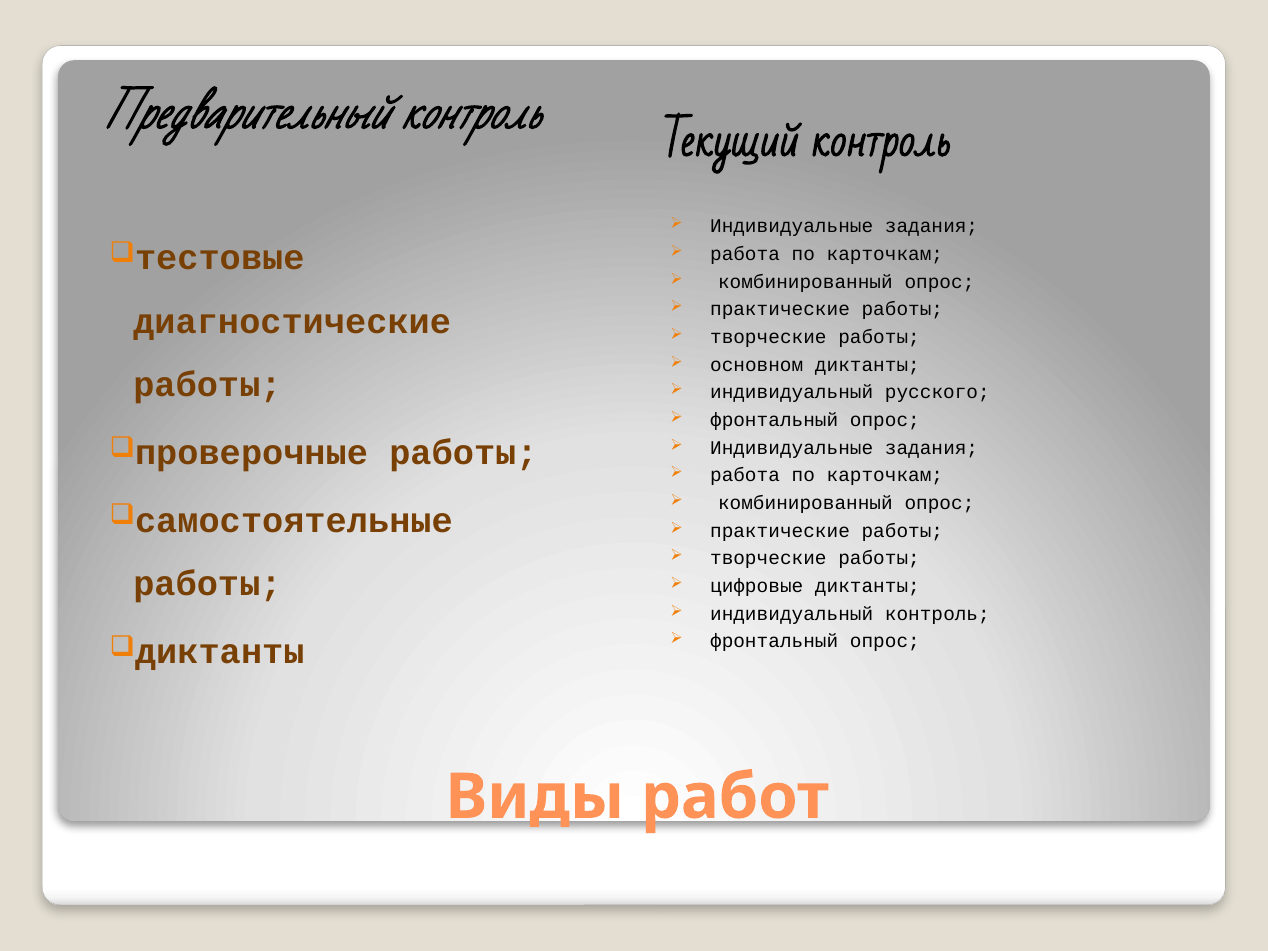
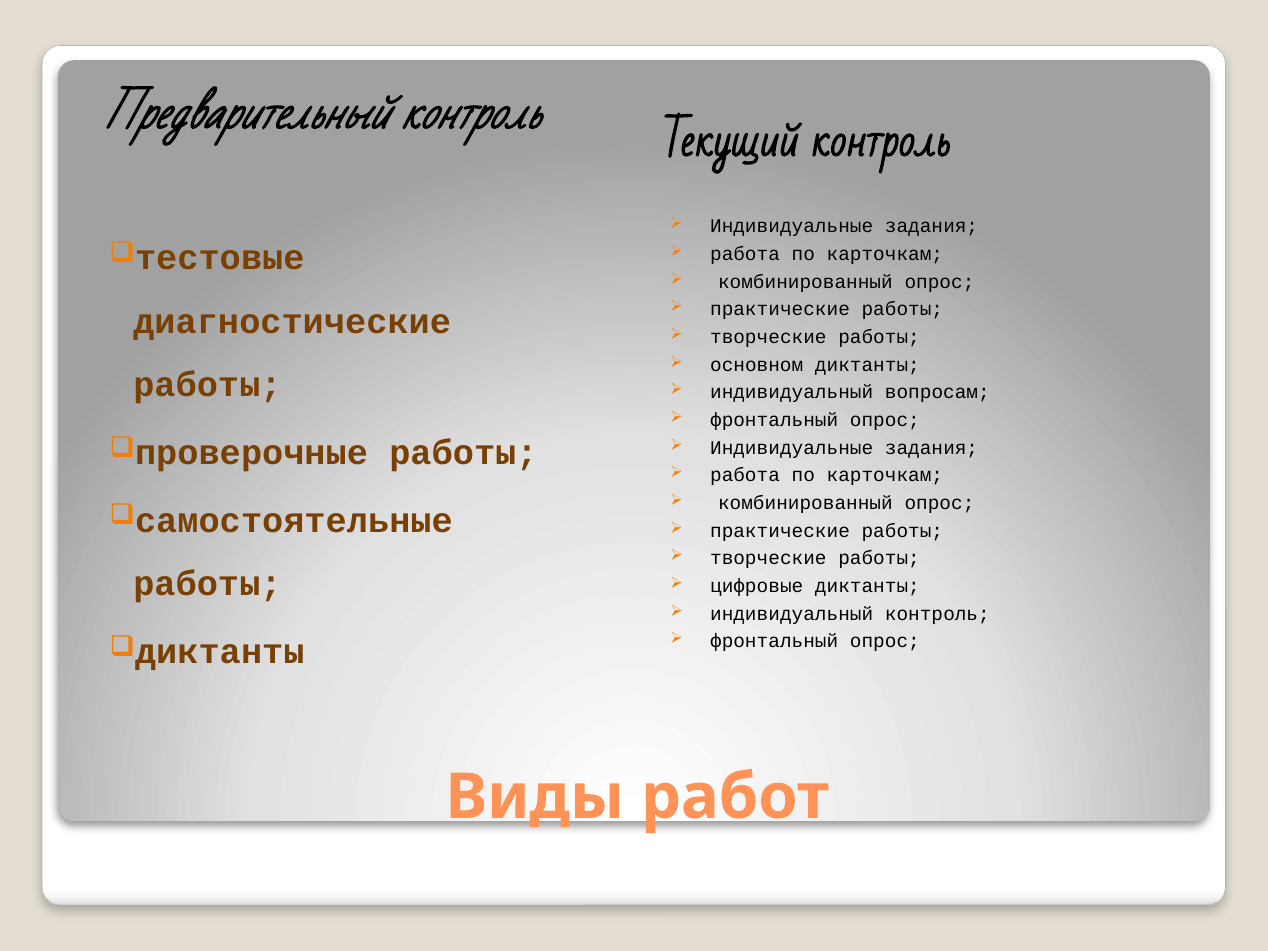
русского: русского -> вопросам
